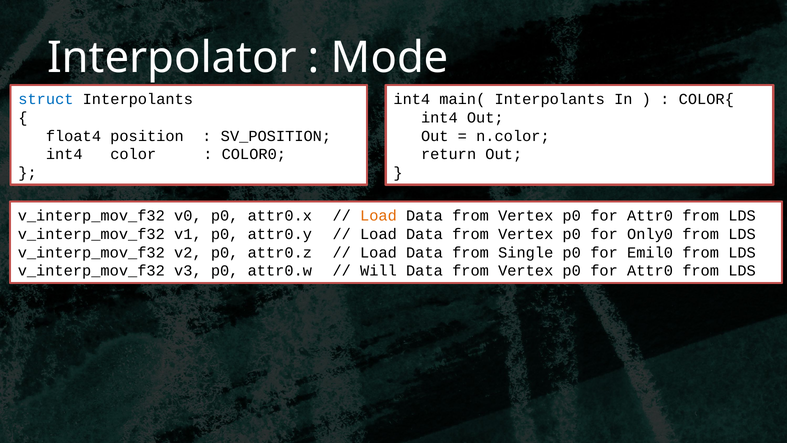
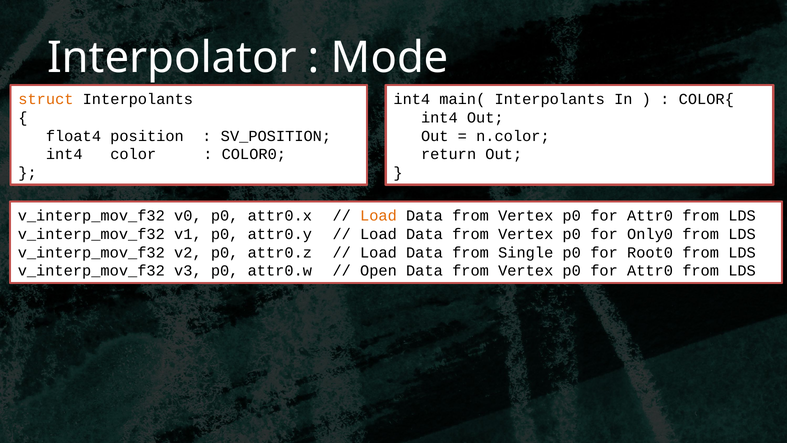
struct colour: blue -> orange
Emil0: Emil0 -> Root0
Will: Will -> Open
